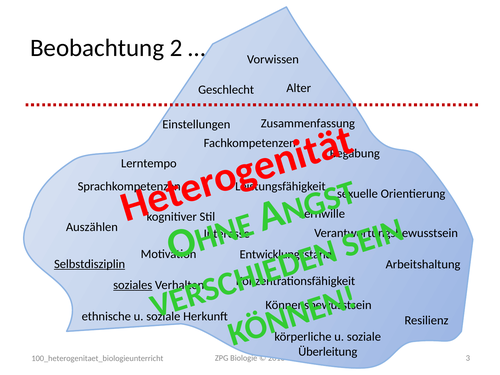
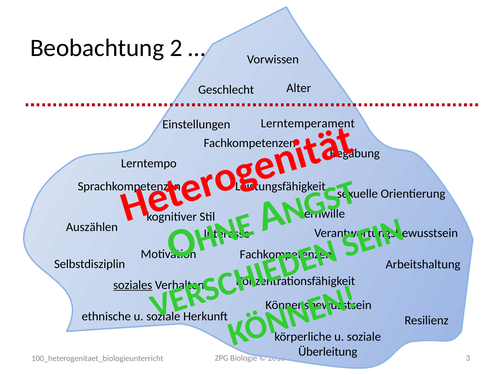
Zusammenfassung: Zusammenfassung -> Lerntemperament
Entwicklungsstand at (286, 254): Entwicklungsstand -> Fachkompetenzen
Selbstdisziplin underline: present -> none
